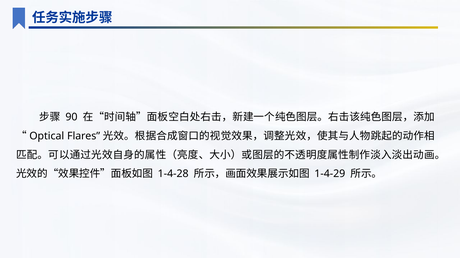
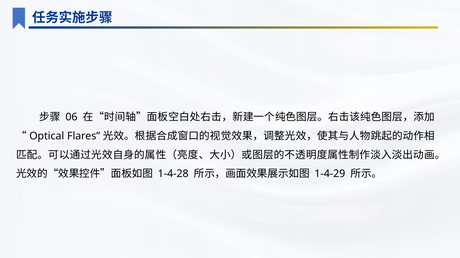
90: 90 -> 06
